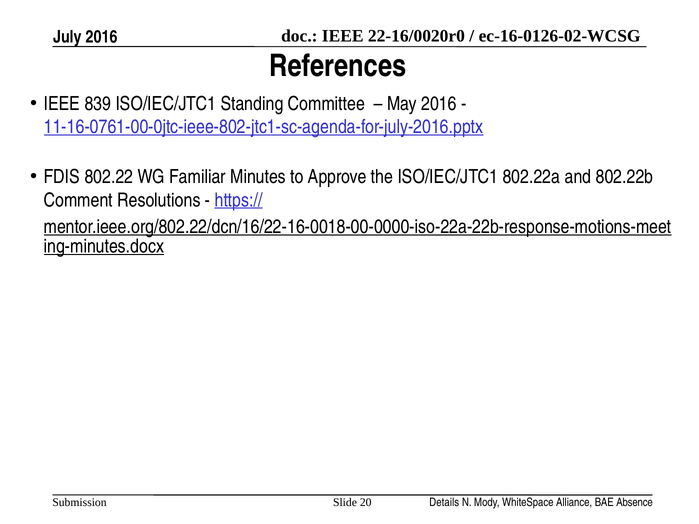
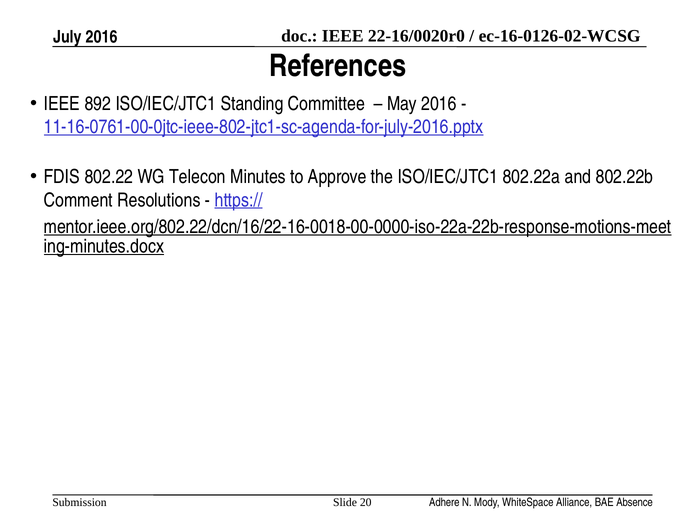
839: 839 -> 892
Familiar: Familiar -> Telecon
Details: Details -> Adhere
